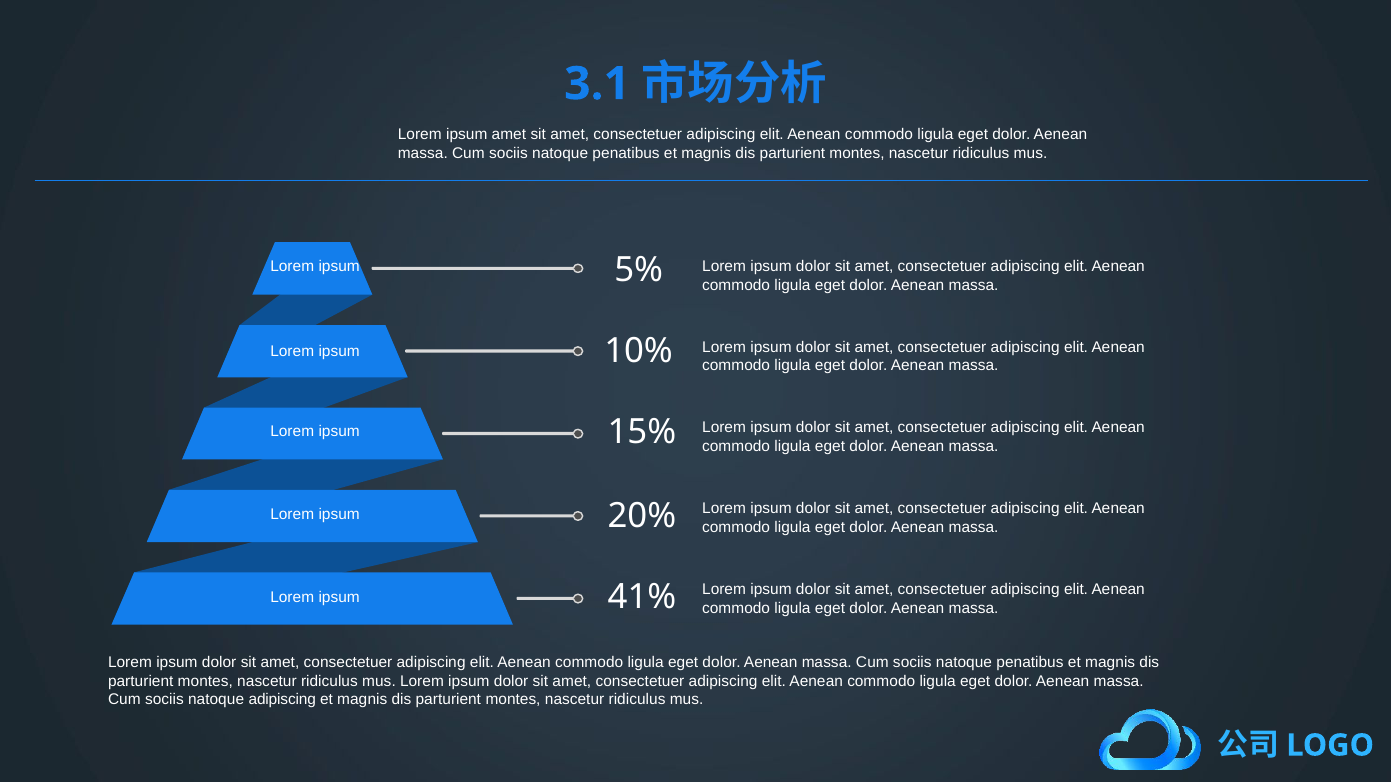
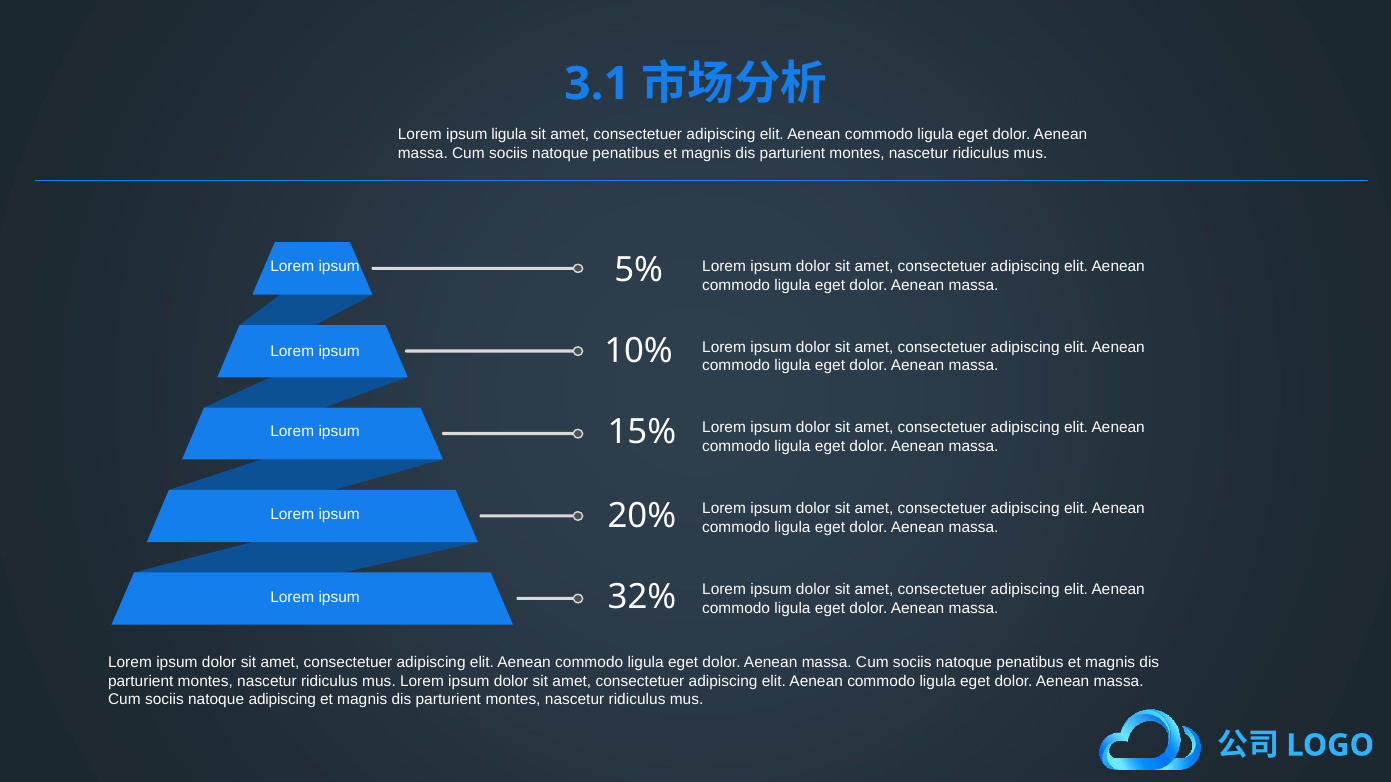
ipsum amet: amet -> ligula
41%: 41% -> 32%
